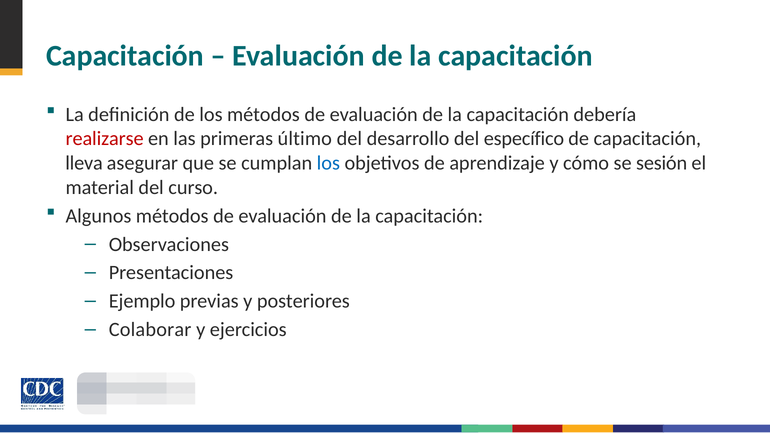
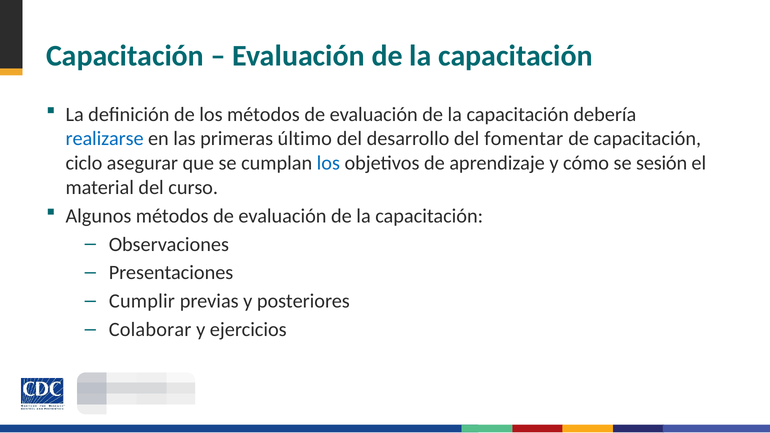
realizarse colour: red -> blue
específico: específico -> fomentar
lleva: lleva -> ciclo
Ejemplo: Ejemplo -> Cumplir
